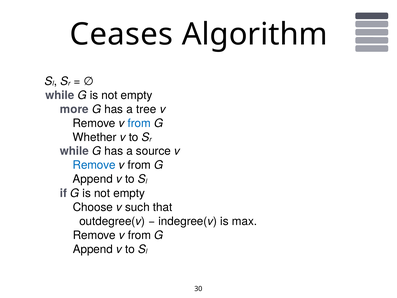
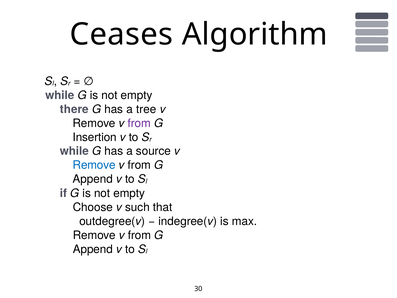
more: more -> there
from at (139, 123) colour: blue -> purple
Whether: Whether -> Insertion
